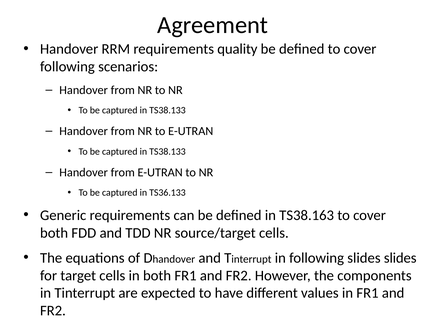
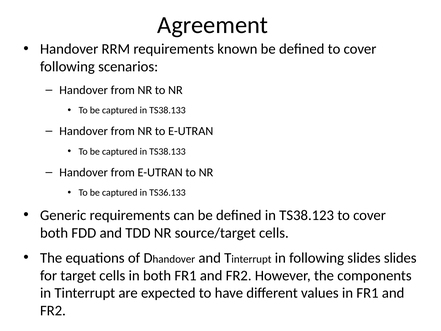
quality: quality -> known
TS38.163: TS38.163 -> TS38.123
